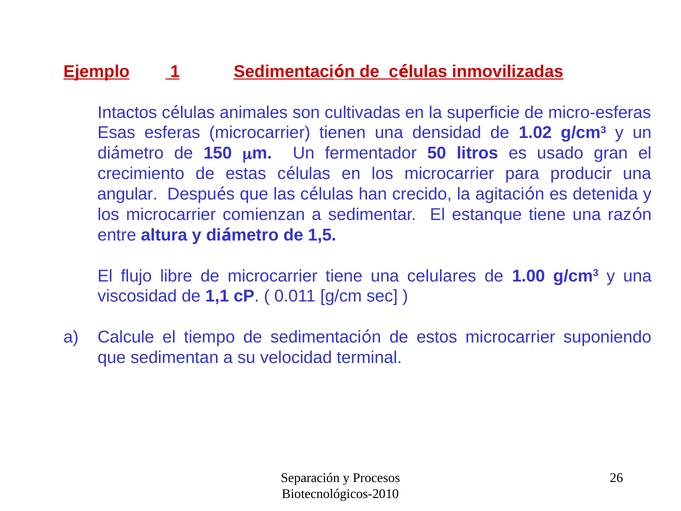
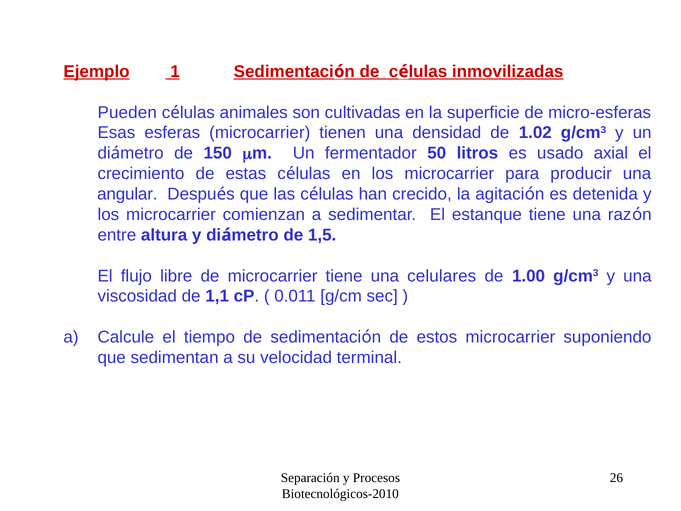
Intactos: Intactos -> Pueden
gran: gran -> axial
